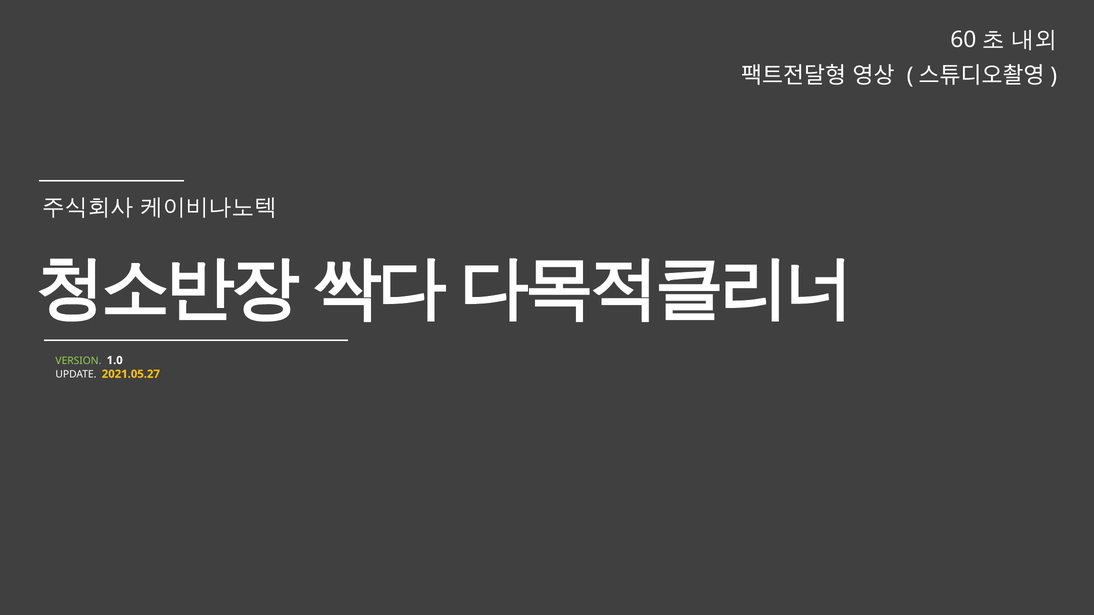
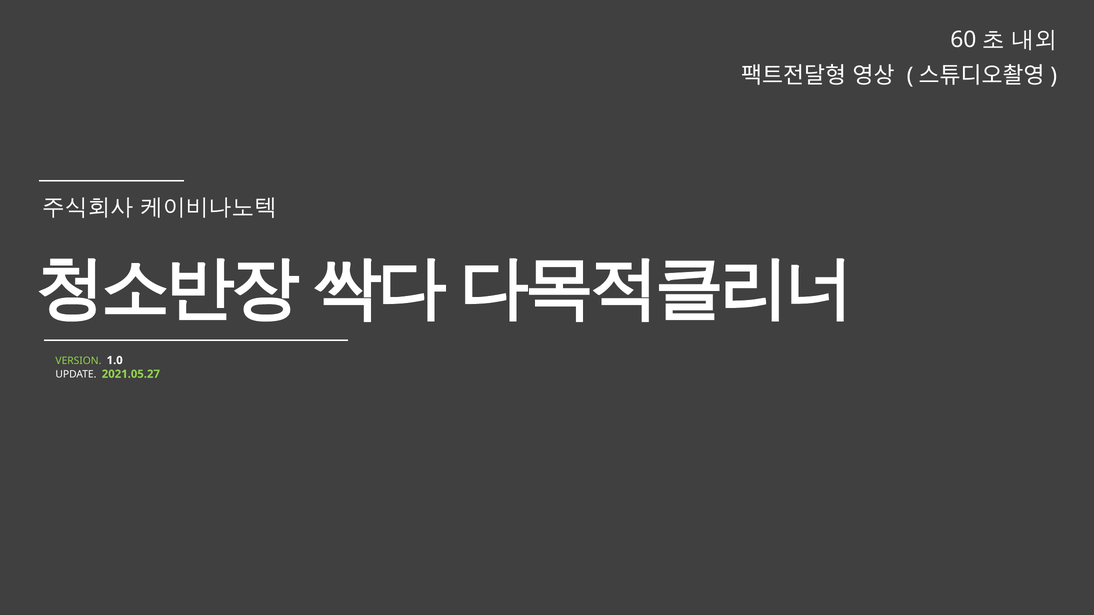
2021.05.27 colour: yellow -> light green
